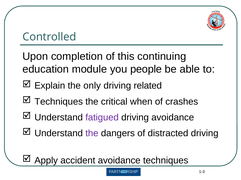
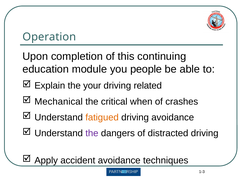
Controlled: Controlled -> Operation
only: only -> your
Techniques at (59, 102): Techniques -> Mechanical
fatigued colour: purple -> orange
